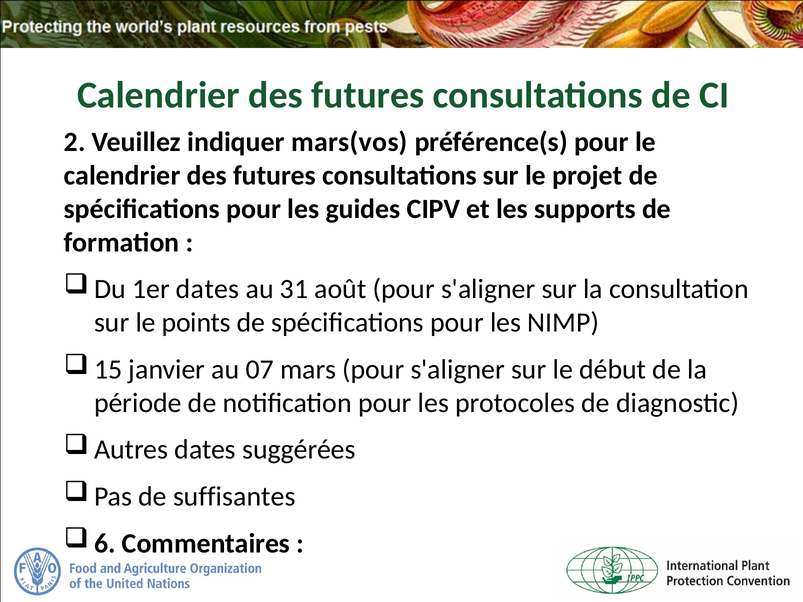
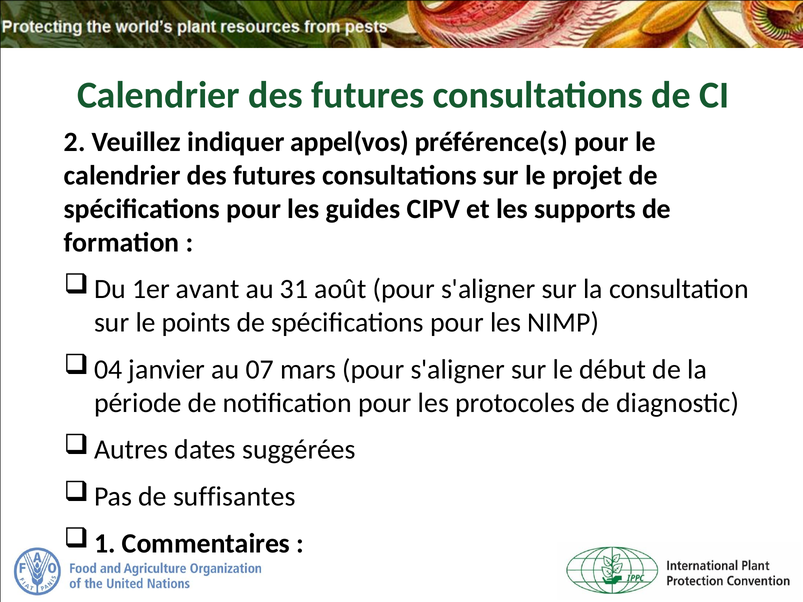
mars(vos: mars(vos -> appel(vos
1er dates: dates -> avant
15: 15 -> 04
6: 6 -> 1
